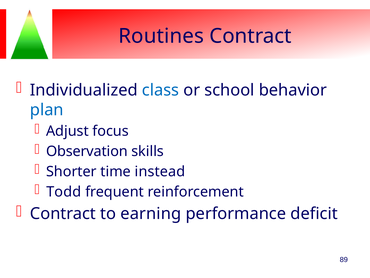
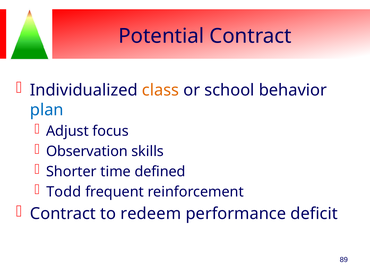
Routines: Routines -> Potential
class colour: blue -> orange
instead: instead -> defined
earning: earning -> redeem
